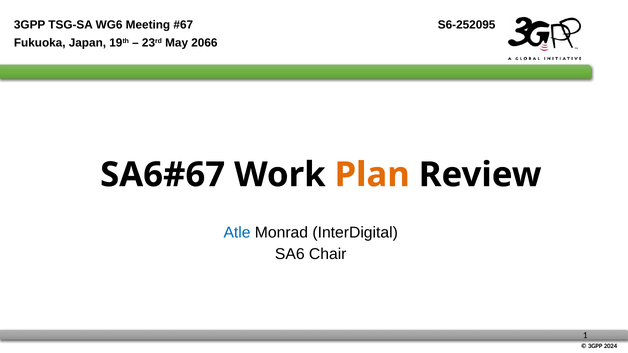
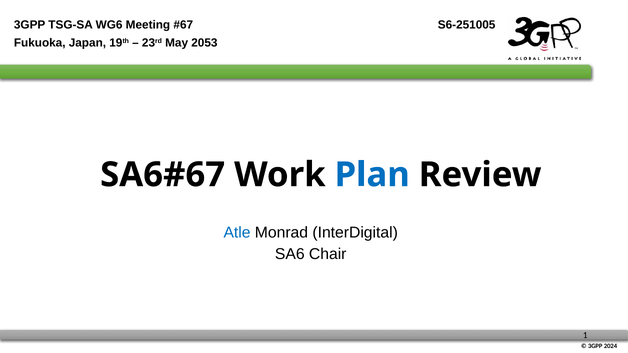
S6-252095: S6-252095 -> S6-251005
2066: 2066 -> 2053
Plan colour: orange -> blue
